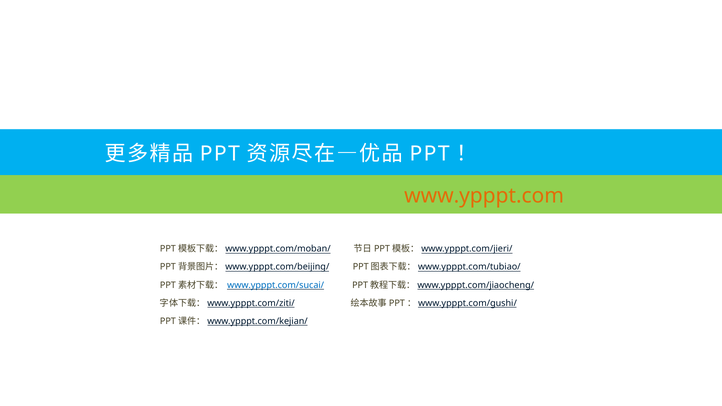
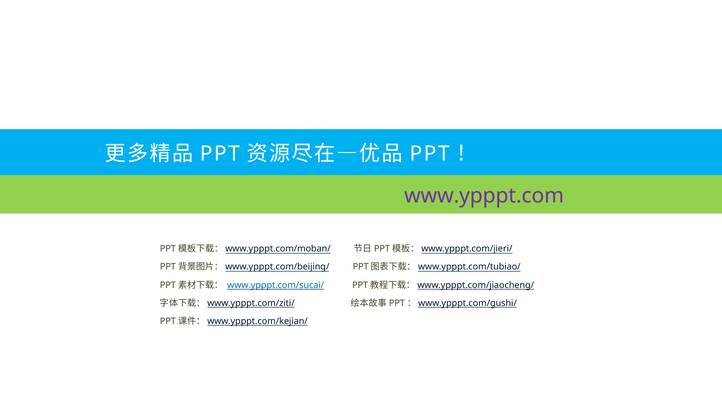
www.ypppt.com colour: orange -> purple
